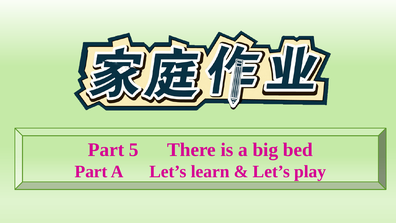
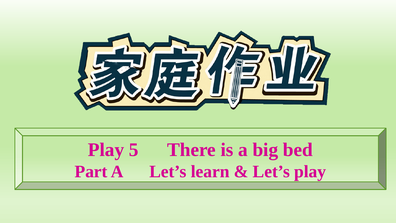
Part at (106, 149): Part -> Play
